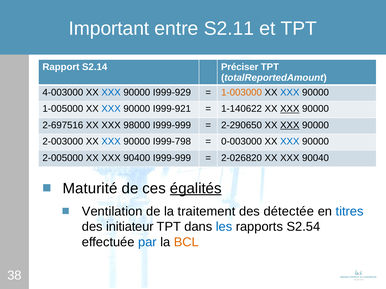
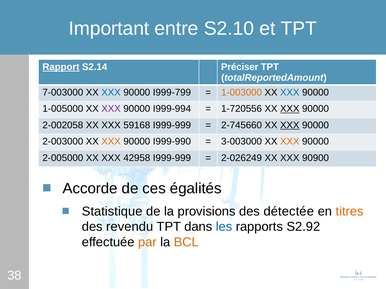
S2.11: S2.11 -> S2.10
Rapport underline: none -> present
4-003000: 4-003000 -> 7-003000
I999-929: I999-929 -> I999-799
XXX at (111, 109) colour: blue -> purple
I999-921: I999-921 -> I999-994
1-140622: 1-140622 -> 1-720556
2-697516: 2-697516 -> 2-002058
98000: 98000 -> 59168
2-290650: 2-290650 -> 2-745660
XXX at (111, 142) colour: blue -> orange
I999-798: I999-798 -> I999-990
0-003000: 0-003000 -> 3-003000
XXX at (290, 142) colour: blue -> orange
90400: 90400 -> 42958
2-026820: 2-026820 -> 2-026249
90040: 90040 -> 90900
Maturité: Maturité -> Accorde
égalités underline: present -> none
Ventilation: Ventilation -> Statistique
traitement: traitement -> provisions
titres colour: blue -> orange
initiateur: initiateur -> revendu
S2.54: S2.54 -> S2.92
par colour: blue -> orange
